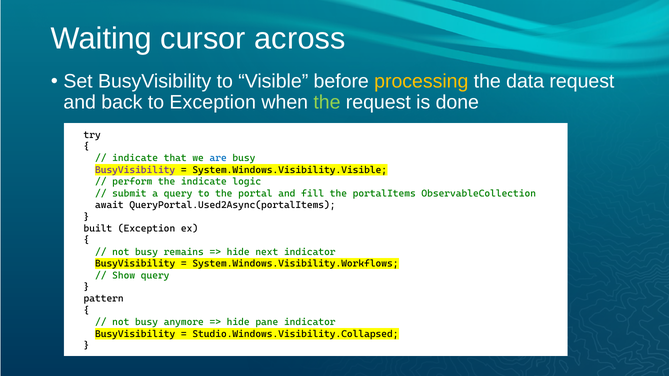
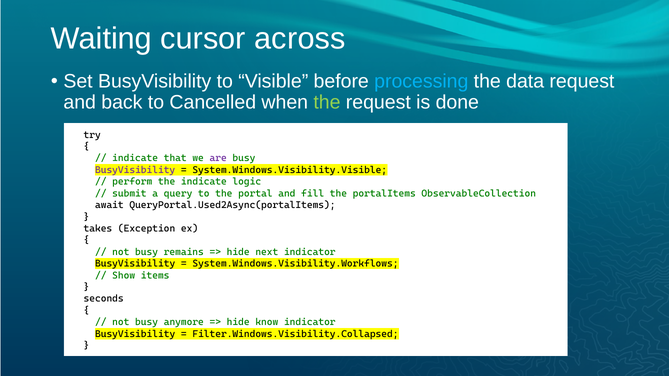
processing colour: yellow -> light blue
to Exception: Exception -> Cancelled
are colour: blue -> purple
built: built -> takes
Show query: query -> items
pattern: pattern -> seconds
pane: pane -> know
Studio.Windows.Visibility.Collapsed: Studio.Windows.Visibility.Collapsed -> Filter.Windows.Visibility.Collapsed
